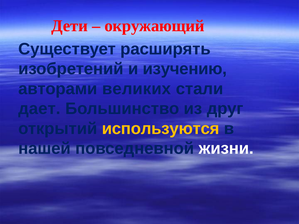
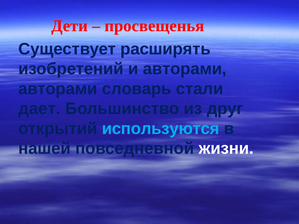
окружающий: окружающий -> просвещенья
и изучению: изучению -> авторами
великих: великих -> словарь
используются colour: yellow -> light blue
